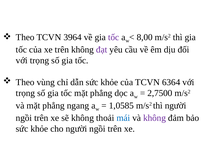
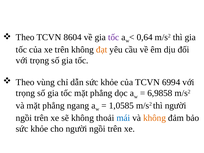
3964: 3964 -> 8604
8,00: 8,00 -> 0,64
đạt colour: purple -> orange
6364: 6364 -> 6994
2,7500: 2,7500 -> 6,9858
không at (155, 118) colour: purple -> orange
